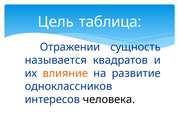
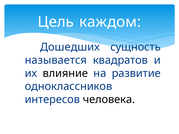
таблица: таблица -> каждом
Отражении: Отражении -> Дошедших
влияние colour: orange -> black
